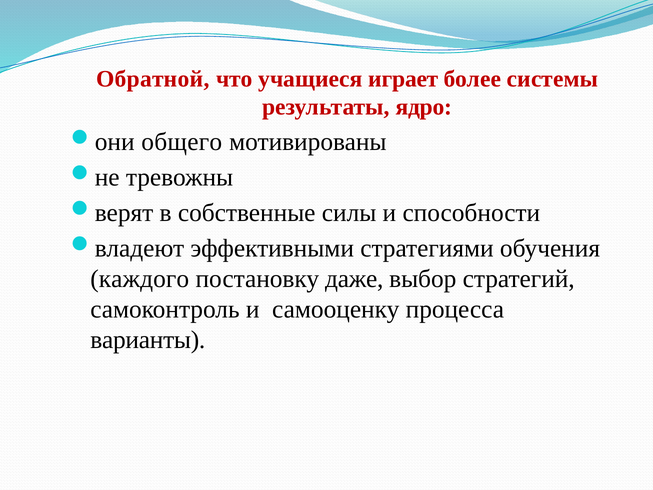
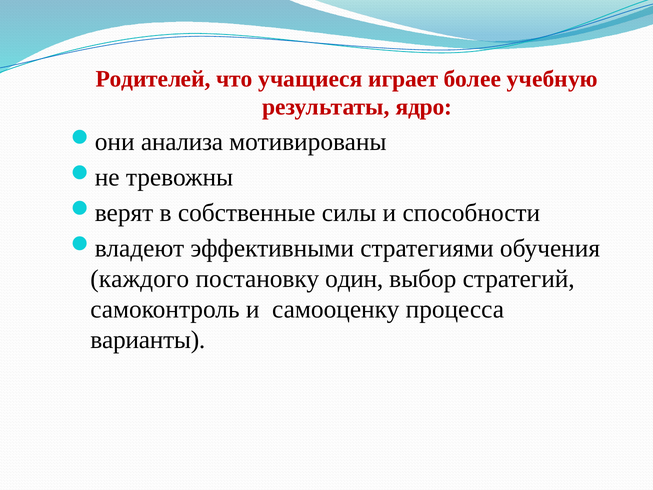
Обратной: Обратной -> Родителей
системы: системы -> учебную
общего: общего -> анализа
даже: даже -> один
